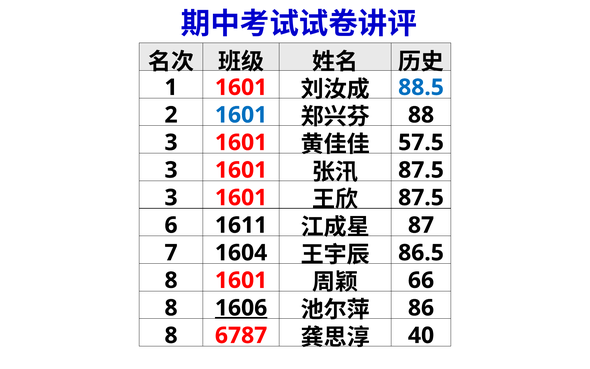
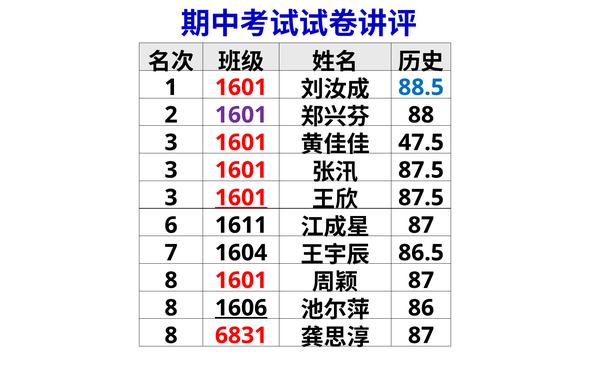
1601 at (241, 115) colour: blue -> purple
57.5: 57.5 -> 47.5
1601 at (241, 198) underline: none -> present
66 at (421, 280): 66 -> 87
6787: 6787 -> 6831
40 at (421, 336): 40 -> 87
